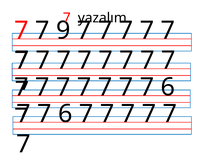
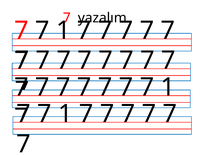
9 at (63, 30): 9 -> 1
6 at (168, 87): 6 -> 1
6 at (65, 113): 6 -> 1
